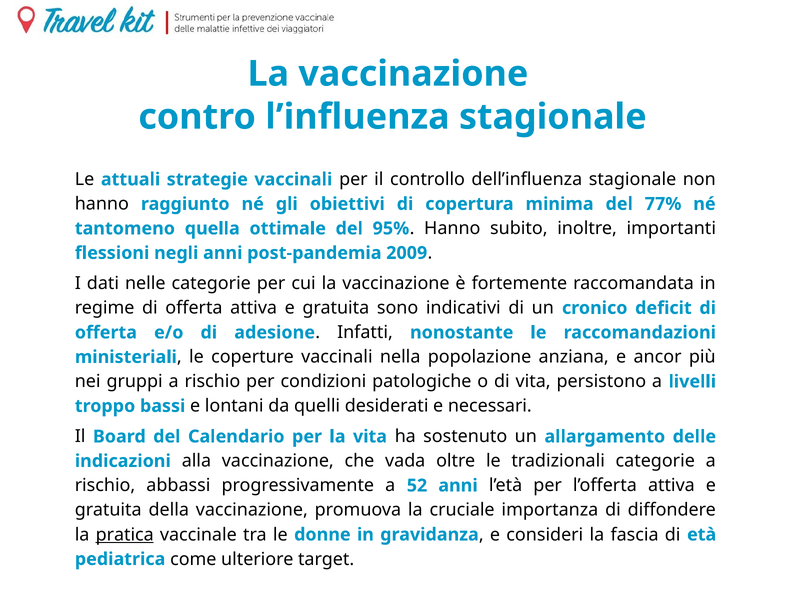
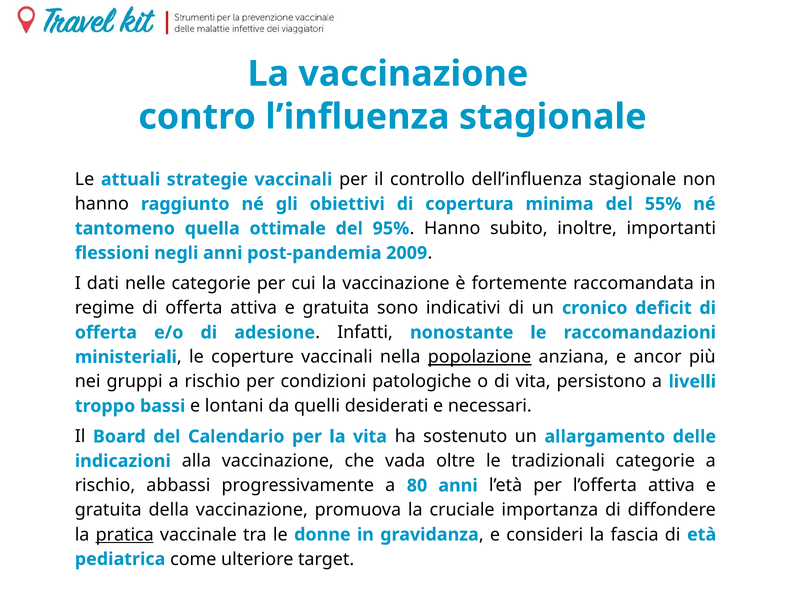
77%: 77% -> 55%
popolazione underline: none -> present
52: 52 -> 80
